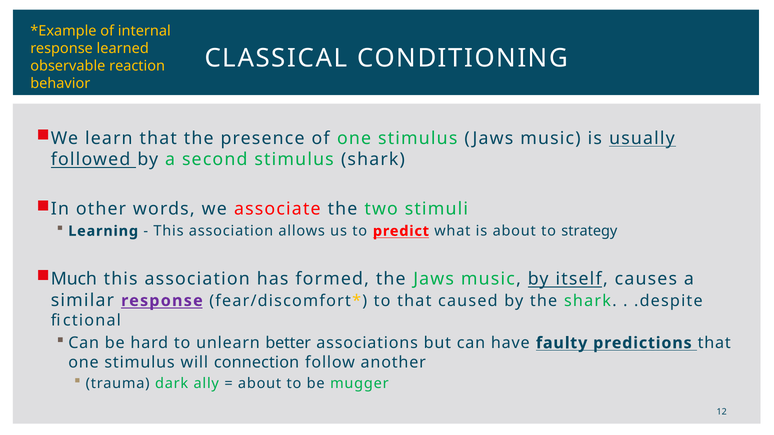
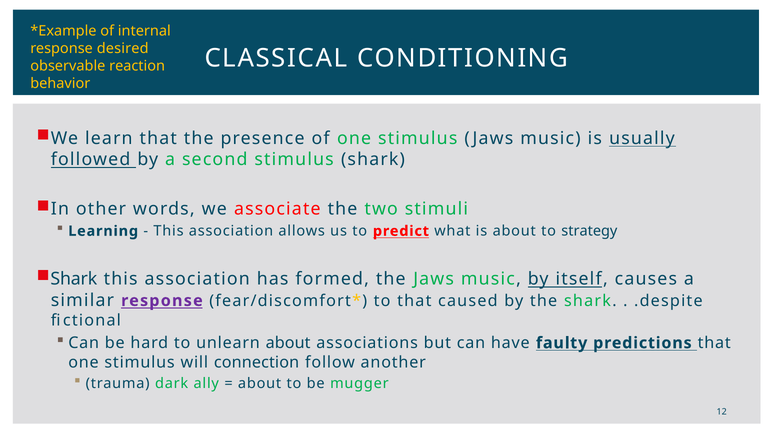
learned: learned -> desired
Much at (74, 279): Much -> Shark
unlearn better: better -> about
